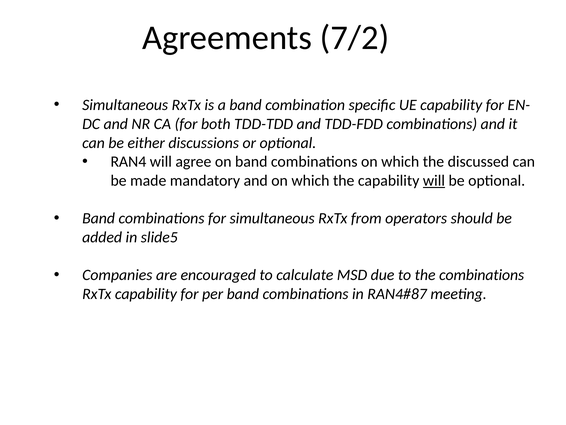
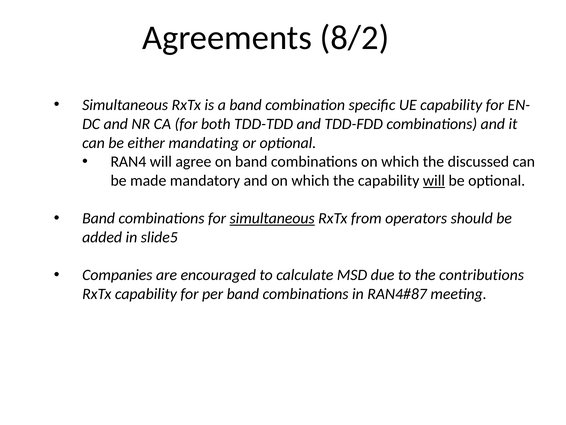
7/2: 7/2 -> 8/2
discussions: discussions -> mandating
simultaneous at (272, 218) underline: none -> present
the combinations: combinations -> contributions
